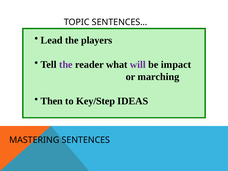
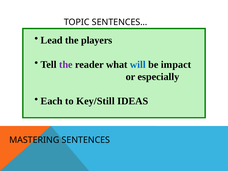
will colour: purple -> blue
marching: marching -> especially
Then: Then -> Each
Key/Step: Key/Step -> Key/Still
